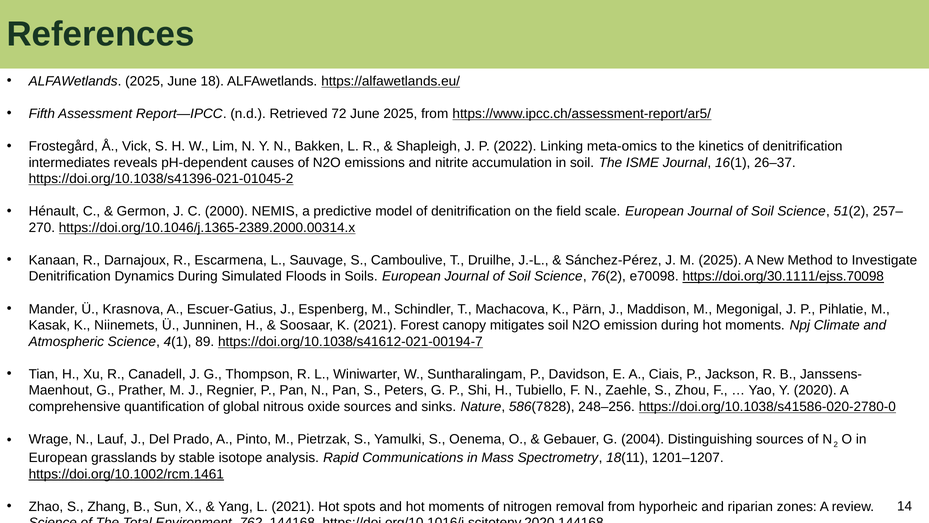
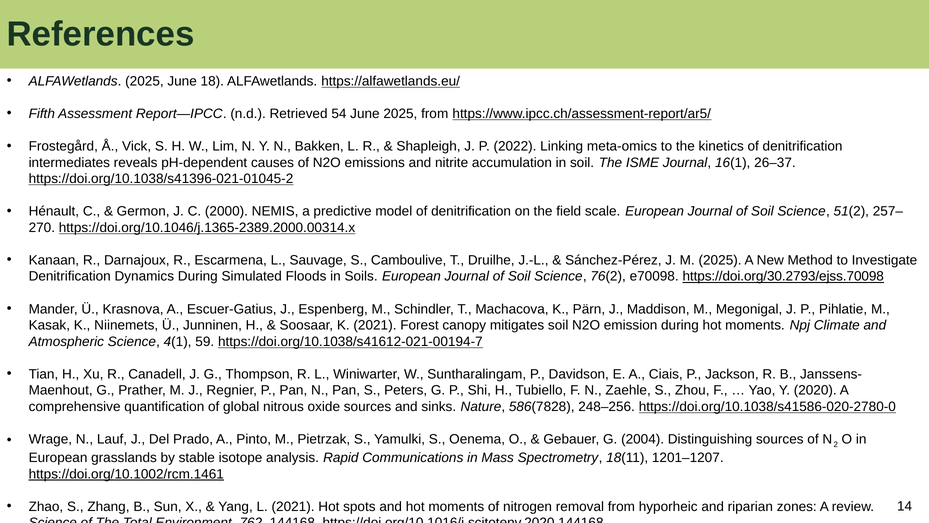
72: 72 -> 54
https://doi.org/30.1111/ejss.70098: https://doi.org/30.1111/ejss.70098 -> https://doi.org/30.2793/ejss.70098
89: 89 -> 59
